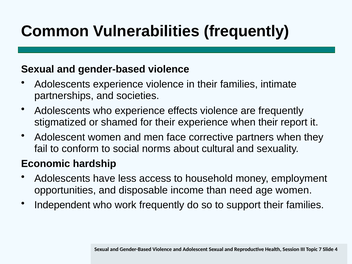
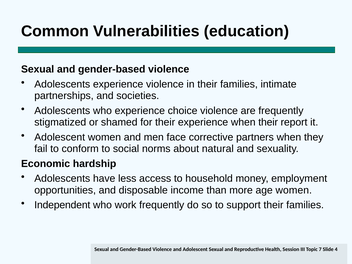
Vulnerabilities frequently: frequently -> education
effects: effects -> choice
cultural: cultural -> natural
need: need -> more
